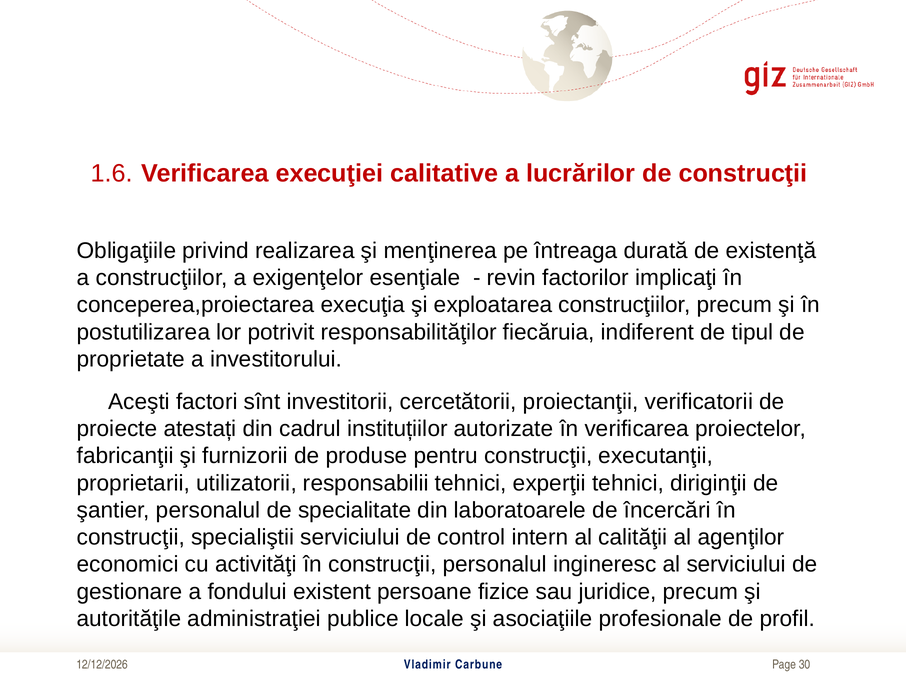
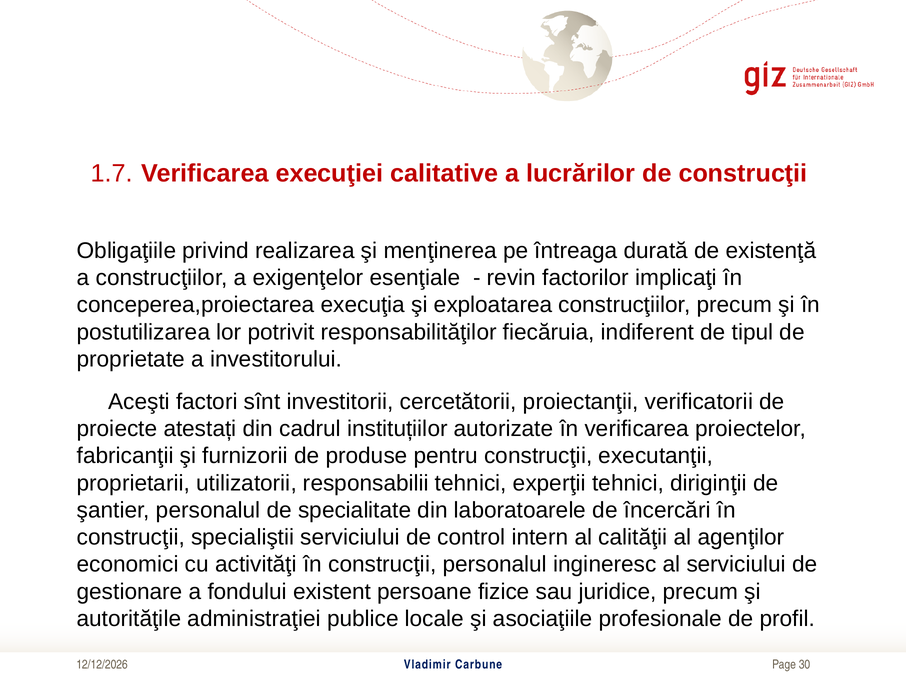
1.6: 1.6 -> 1.7
